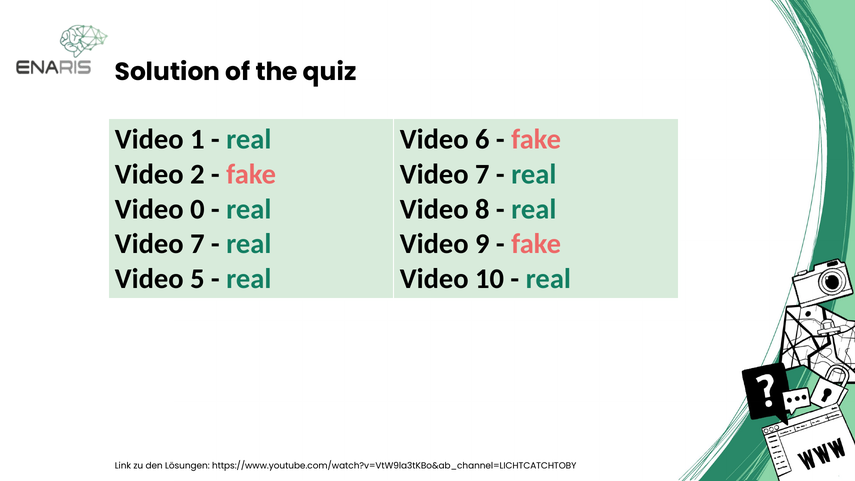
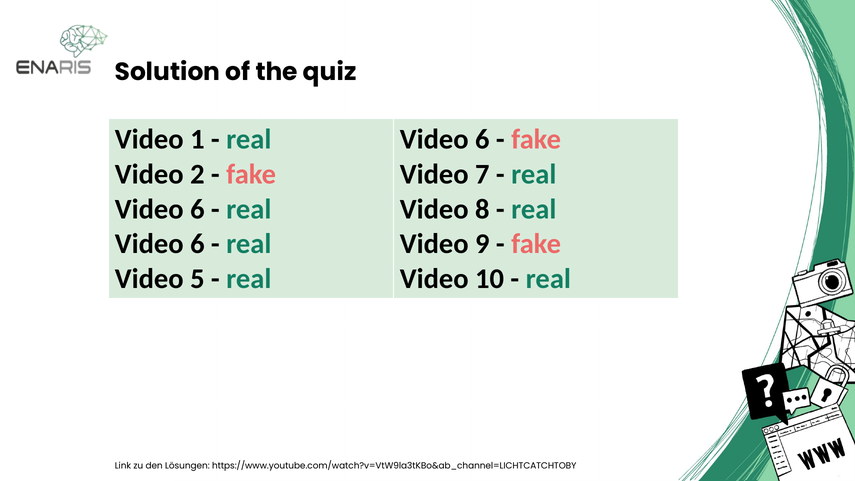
0 at (197, 209): 0 -> 6
7 at (197, 244): 7 -> 6
